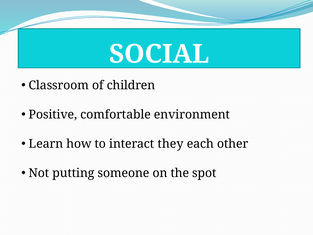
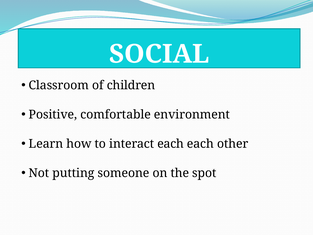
interact they: they -> each
